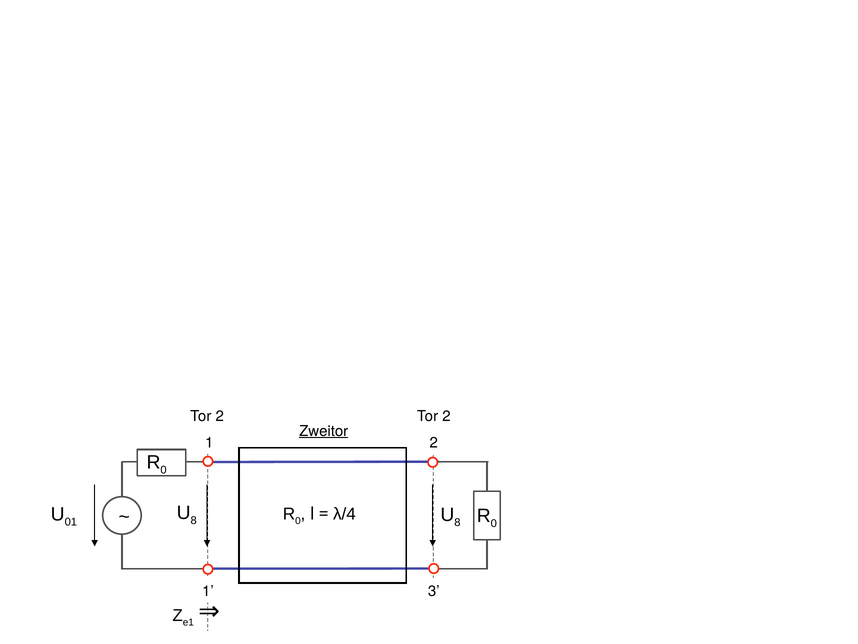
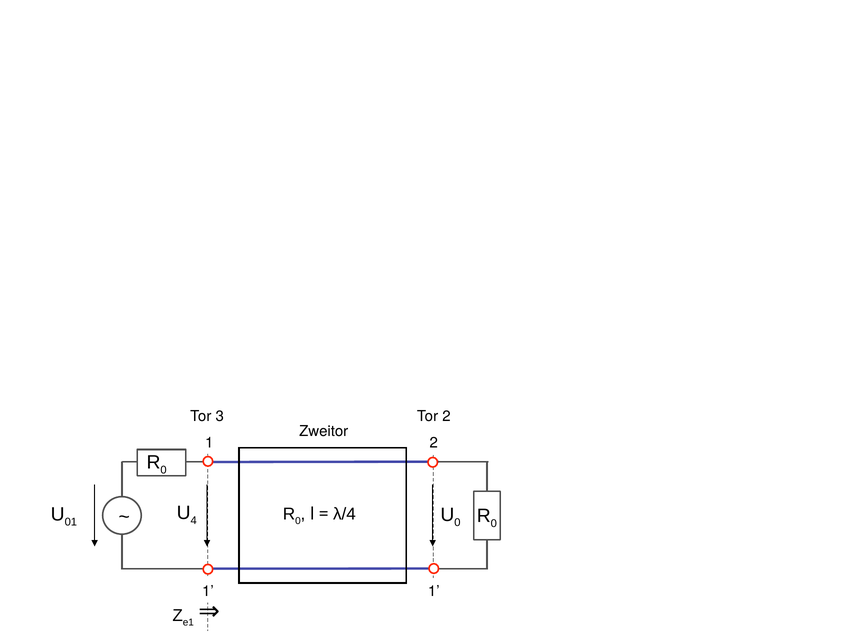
2 at (220, 416): 2 -> 3
Zweitor underline: present -> none
8 at (194, 520): 8 -> 4
8 at (457, 522): 8 -> 0
3 at (434, 591): 3 -> 1
